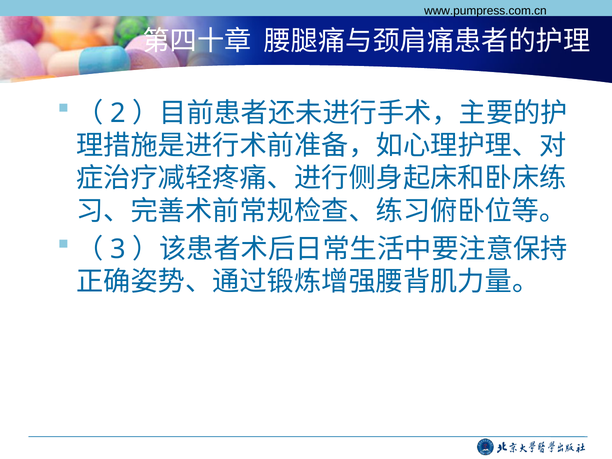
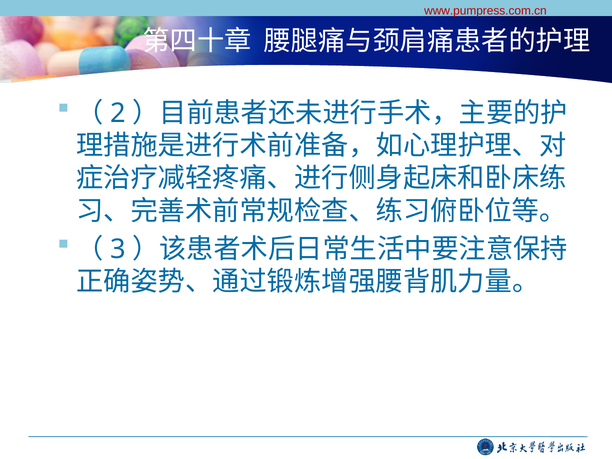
www.pumpress.com.cn colour: black -> red
